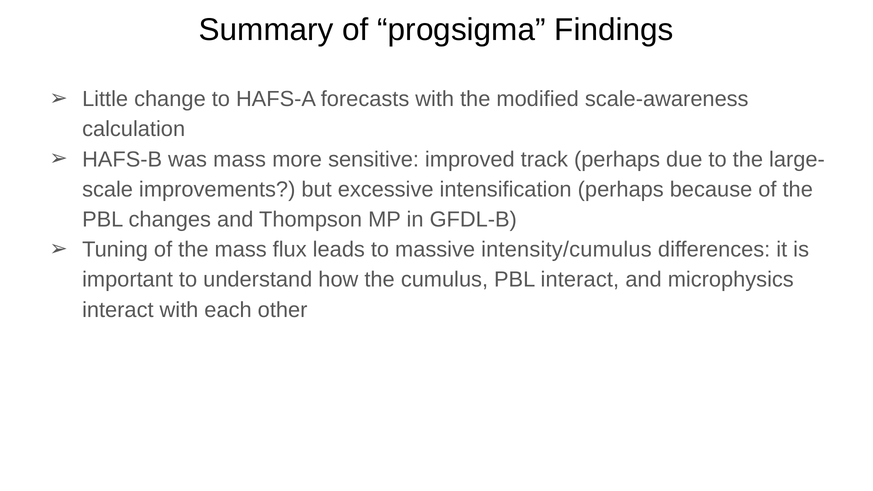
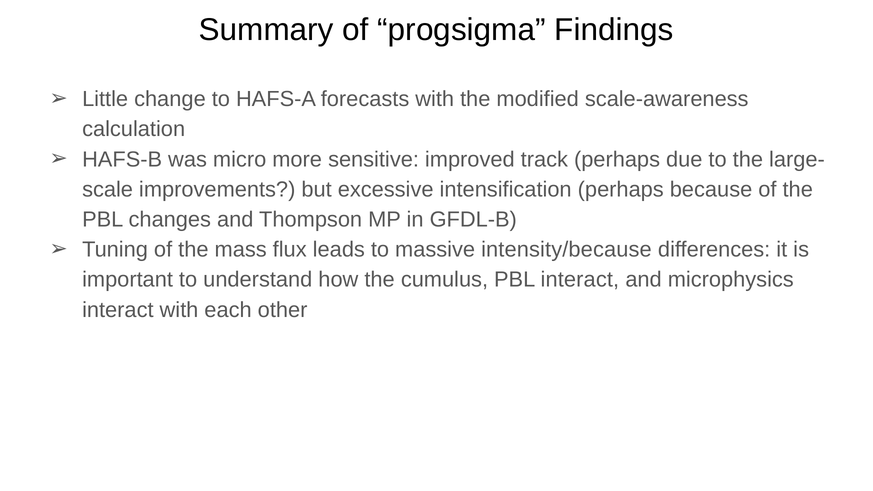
was mass: mass -> micro
intensity/cumulus: intensity/cumulus -> intensity/because
